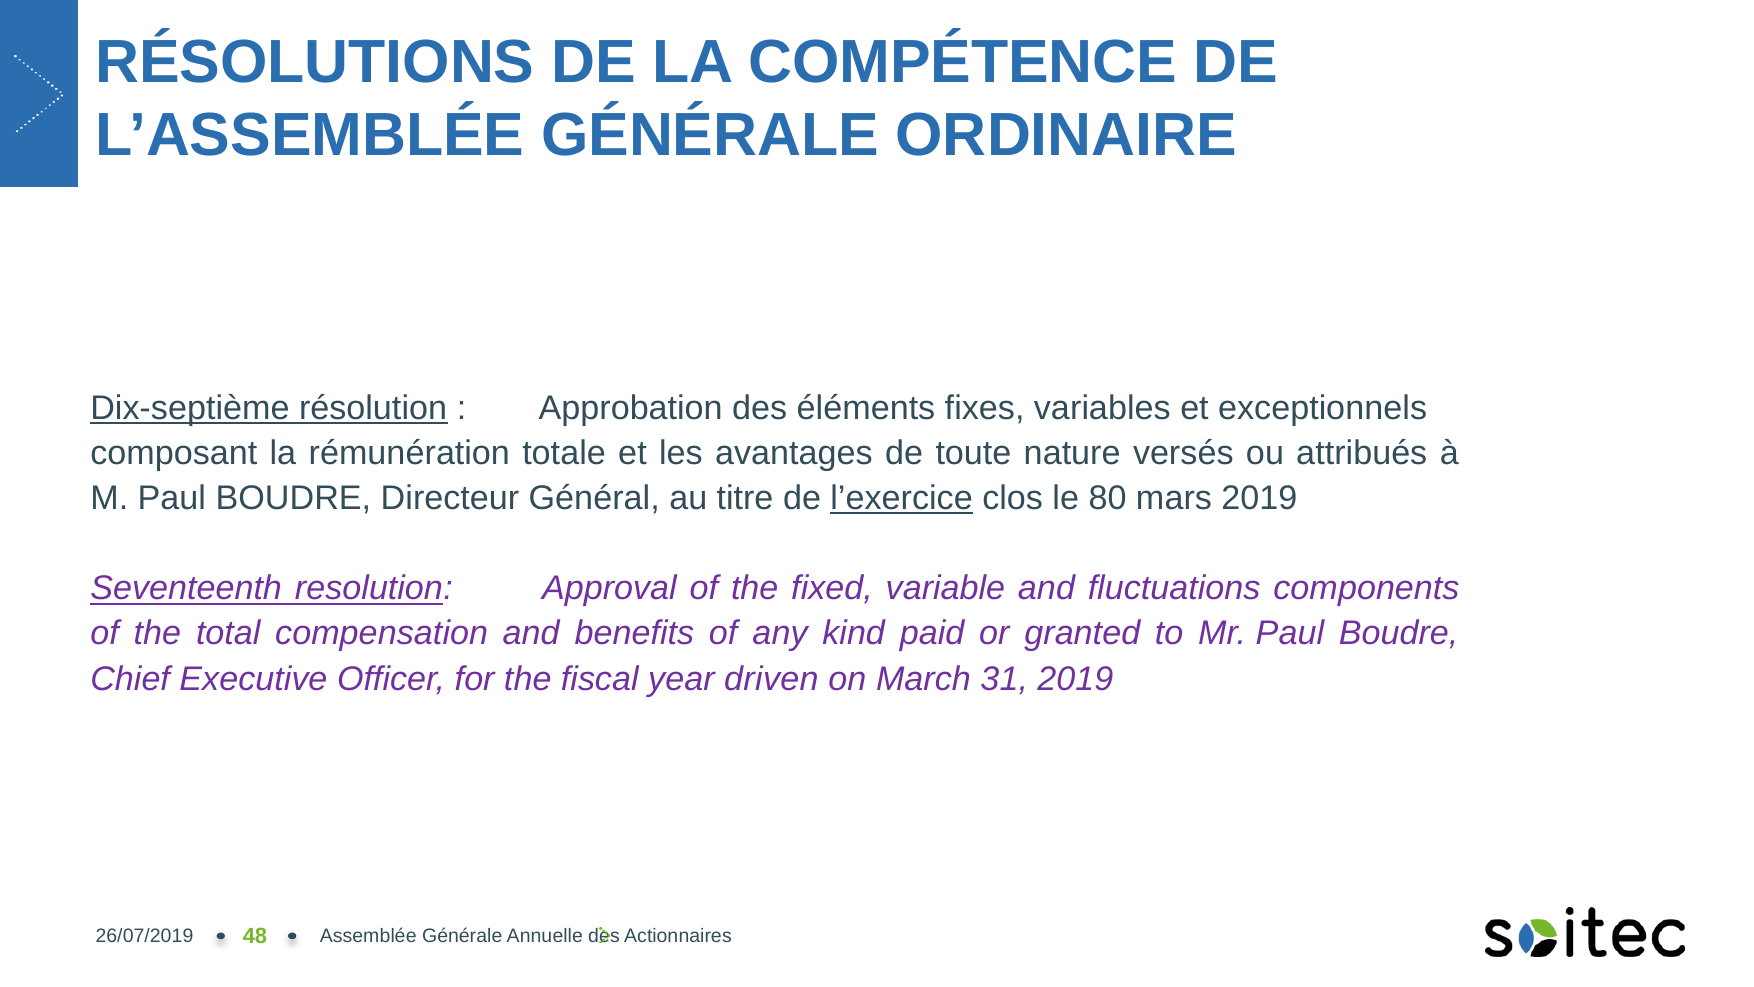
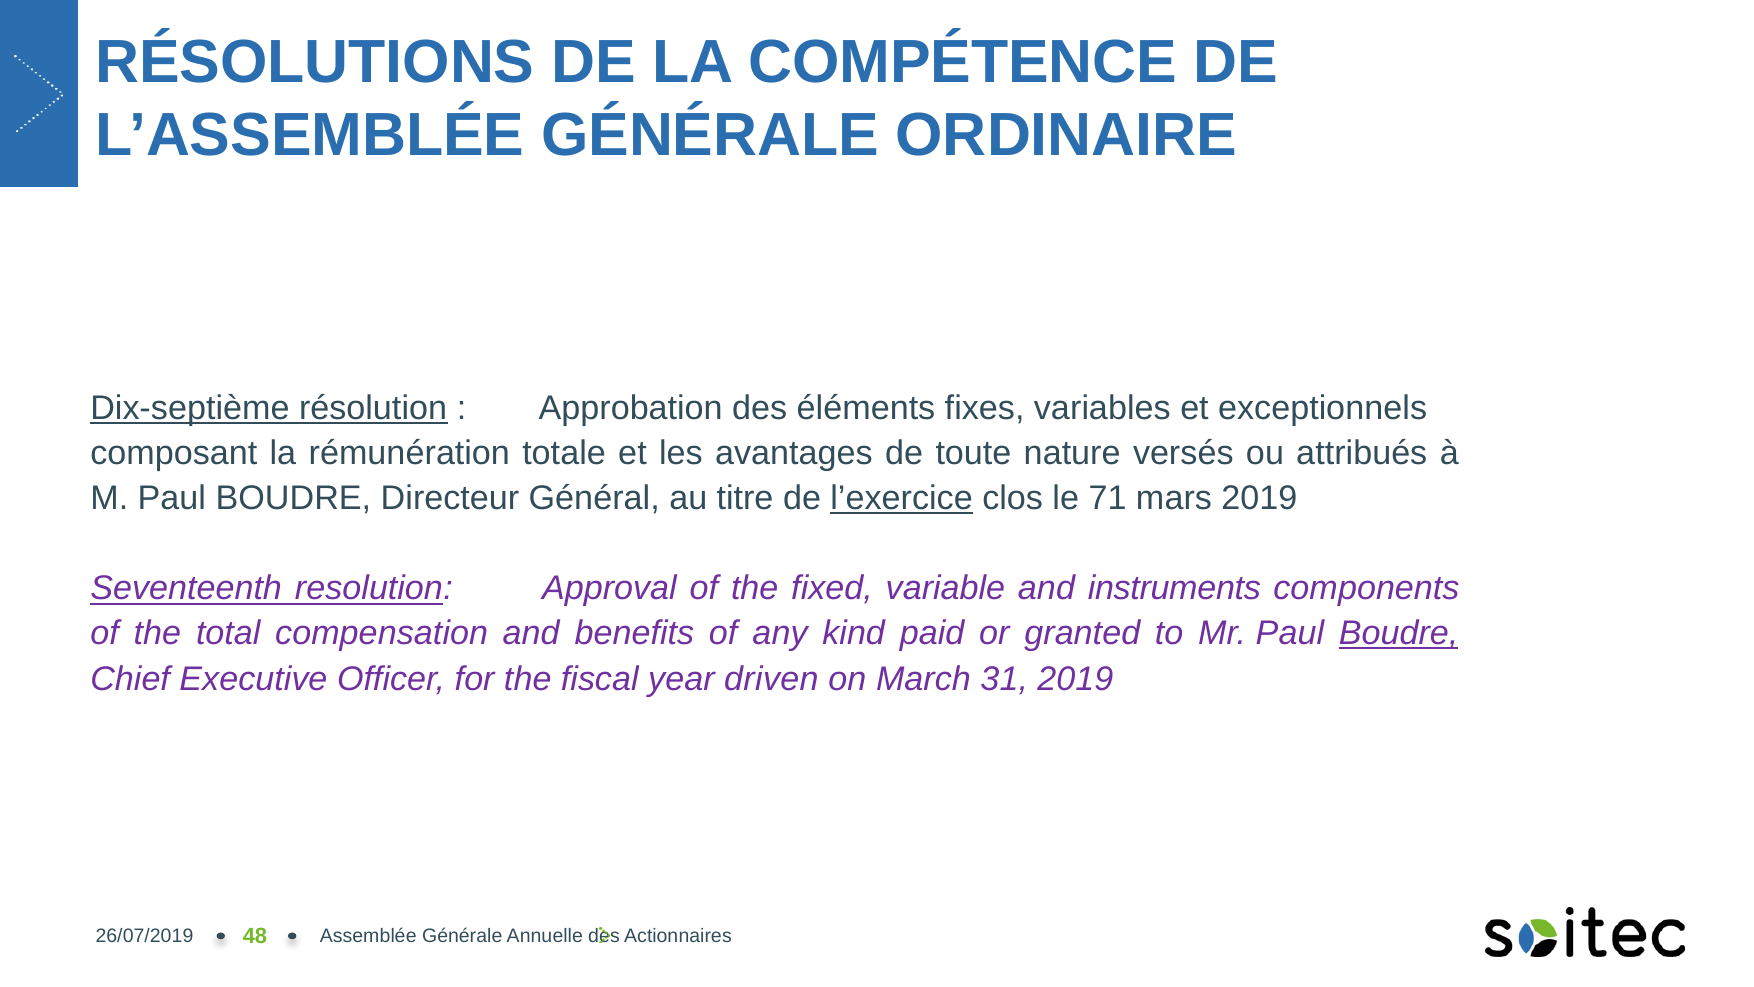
80: 80 -> 71
fluctuations: fluctuations -> instruments
Boudre at (1399, 633) underline: none -> present
